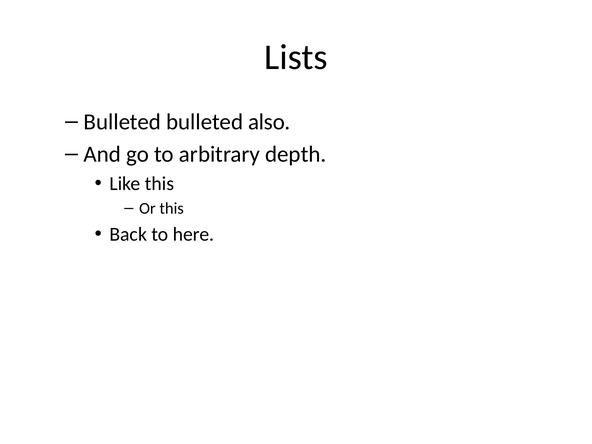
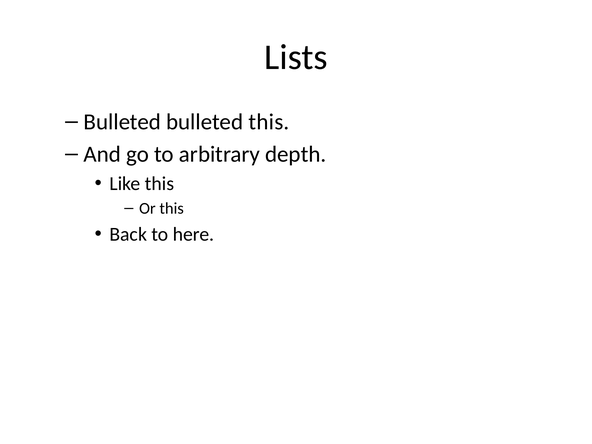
bulleted also: also -> this
